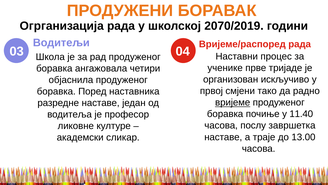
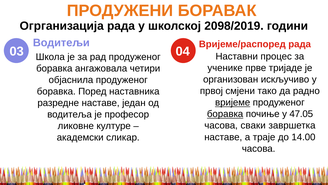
2070/2019: 2070/2019 -> 2098/2019
боравка at (225, 114) underline: none -> present
11.40: 11.40 -> 47.05
послу: послу -> сваки
13.00: 13.00 -> 14.00
